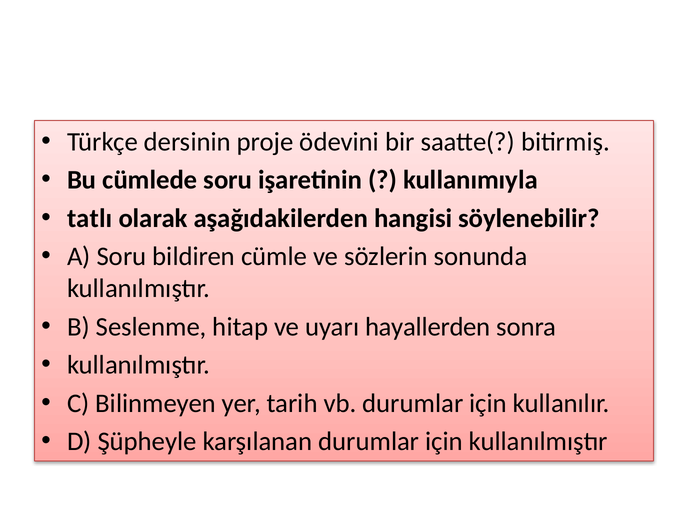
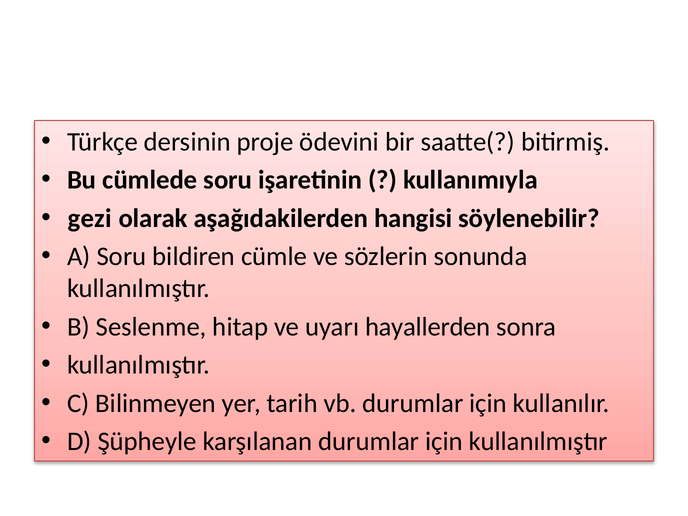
tatlı: tatlı -> gezi
